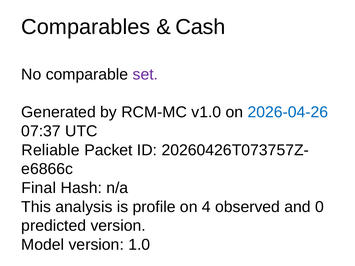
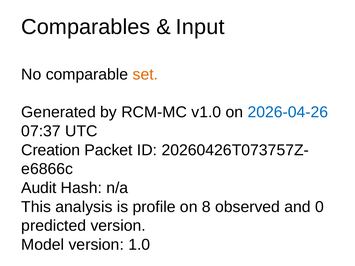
Cash: Cash -> Input
set colour: purple -> orange
Reliable: Reliable -> Creation
Final: Final -> Audit
4: 4 -> 8
